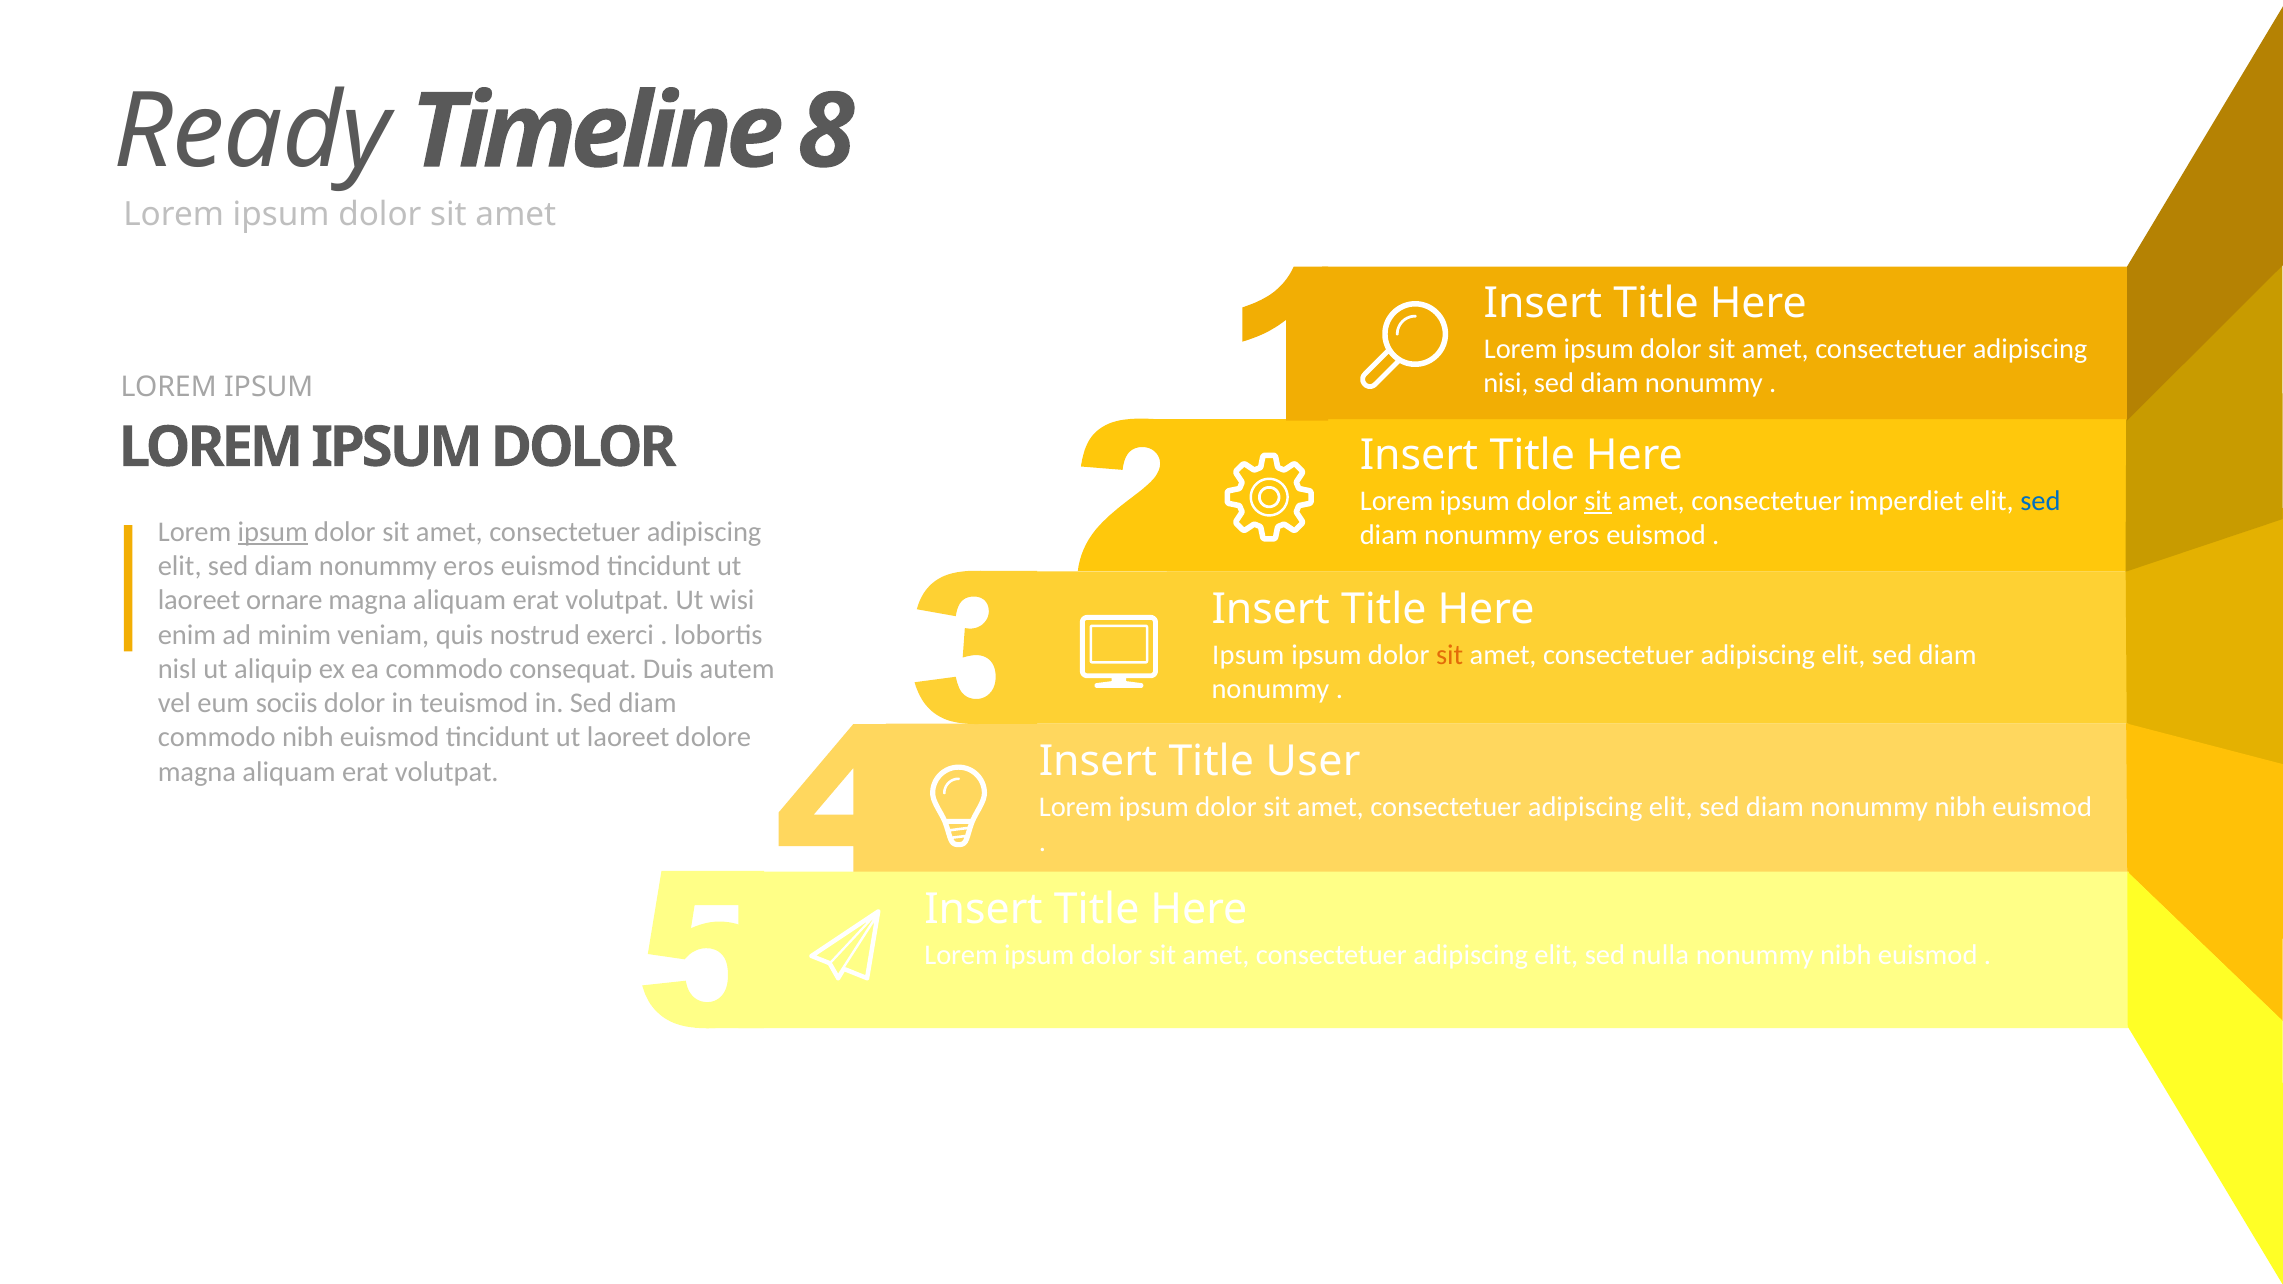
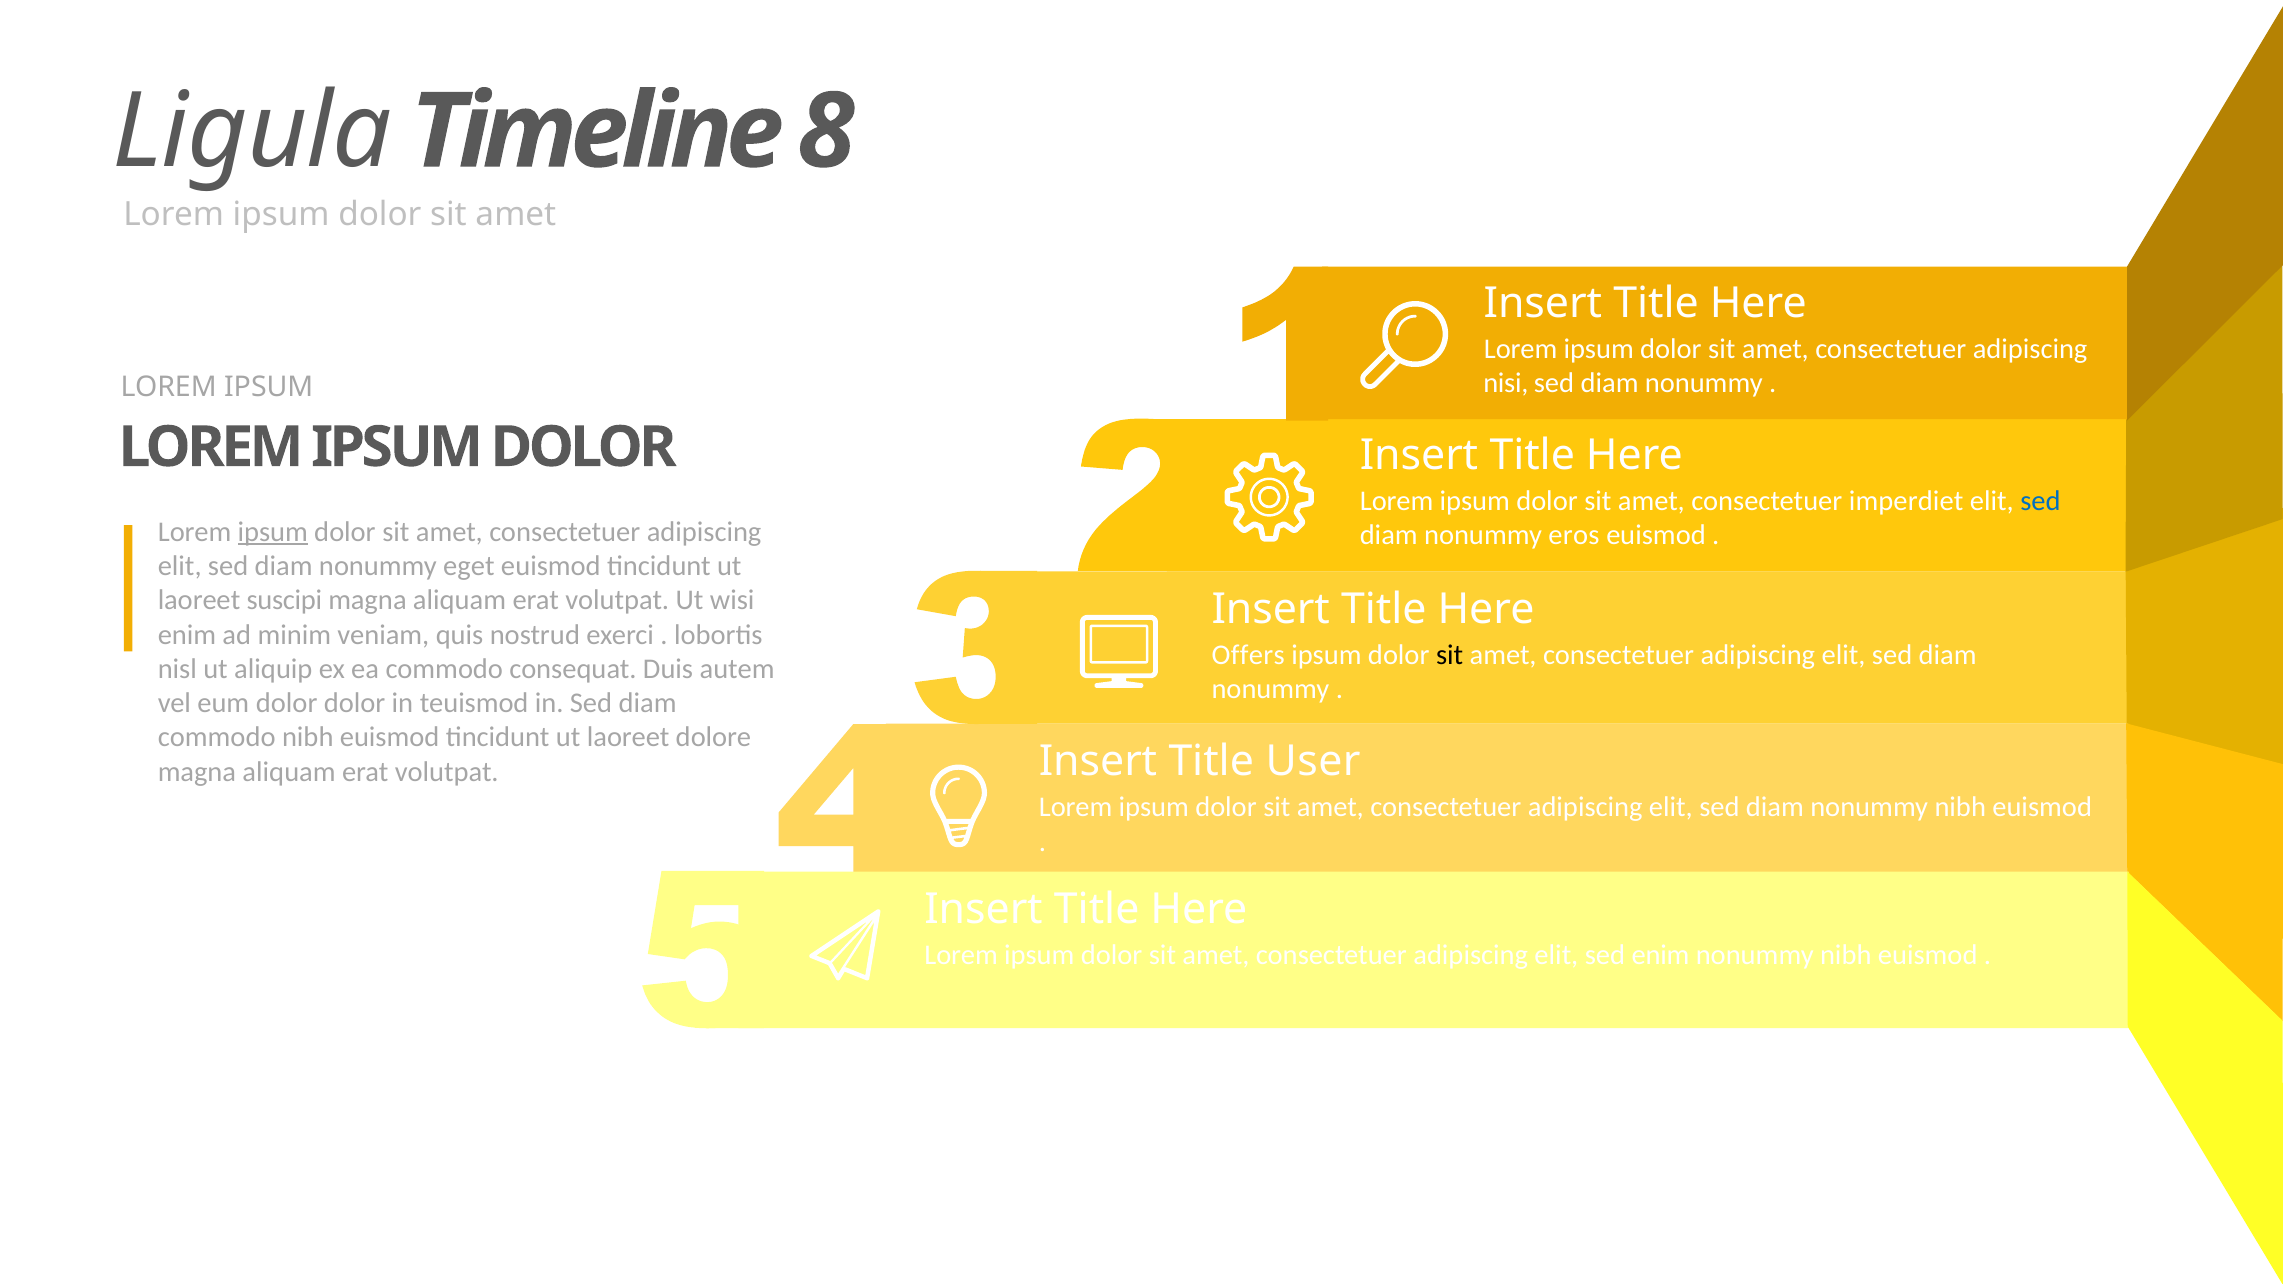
Ready: Ready -> Ligula
sit at (1598, 501) underline: present -> none
eros at (469, 566): eros -> eget
ornare: ornare -> suscipi
Ipsum at (1248, 655): Ipsum -> Offers
sit at (1450, 655) colour: orange -> black
eum sociis: sociis -> dolor
sed nulla: nulla -> enim
